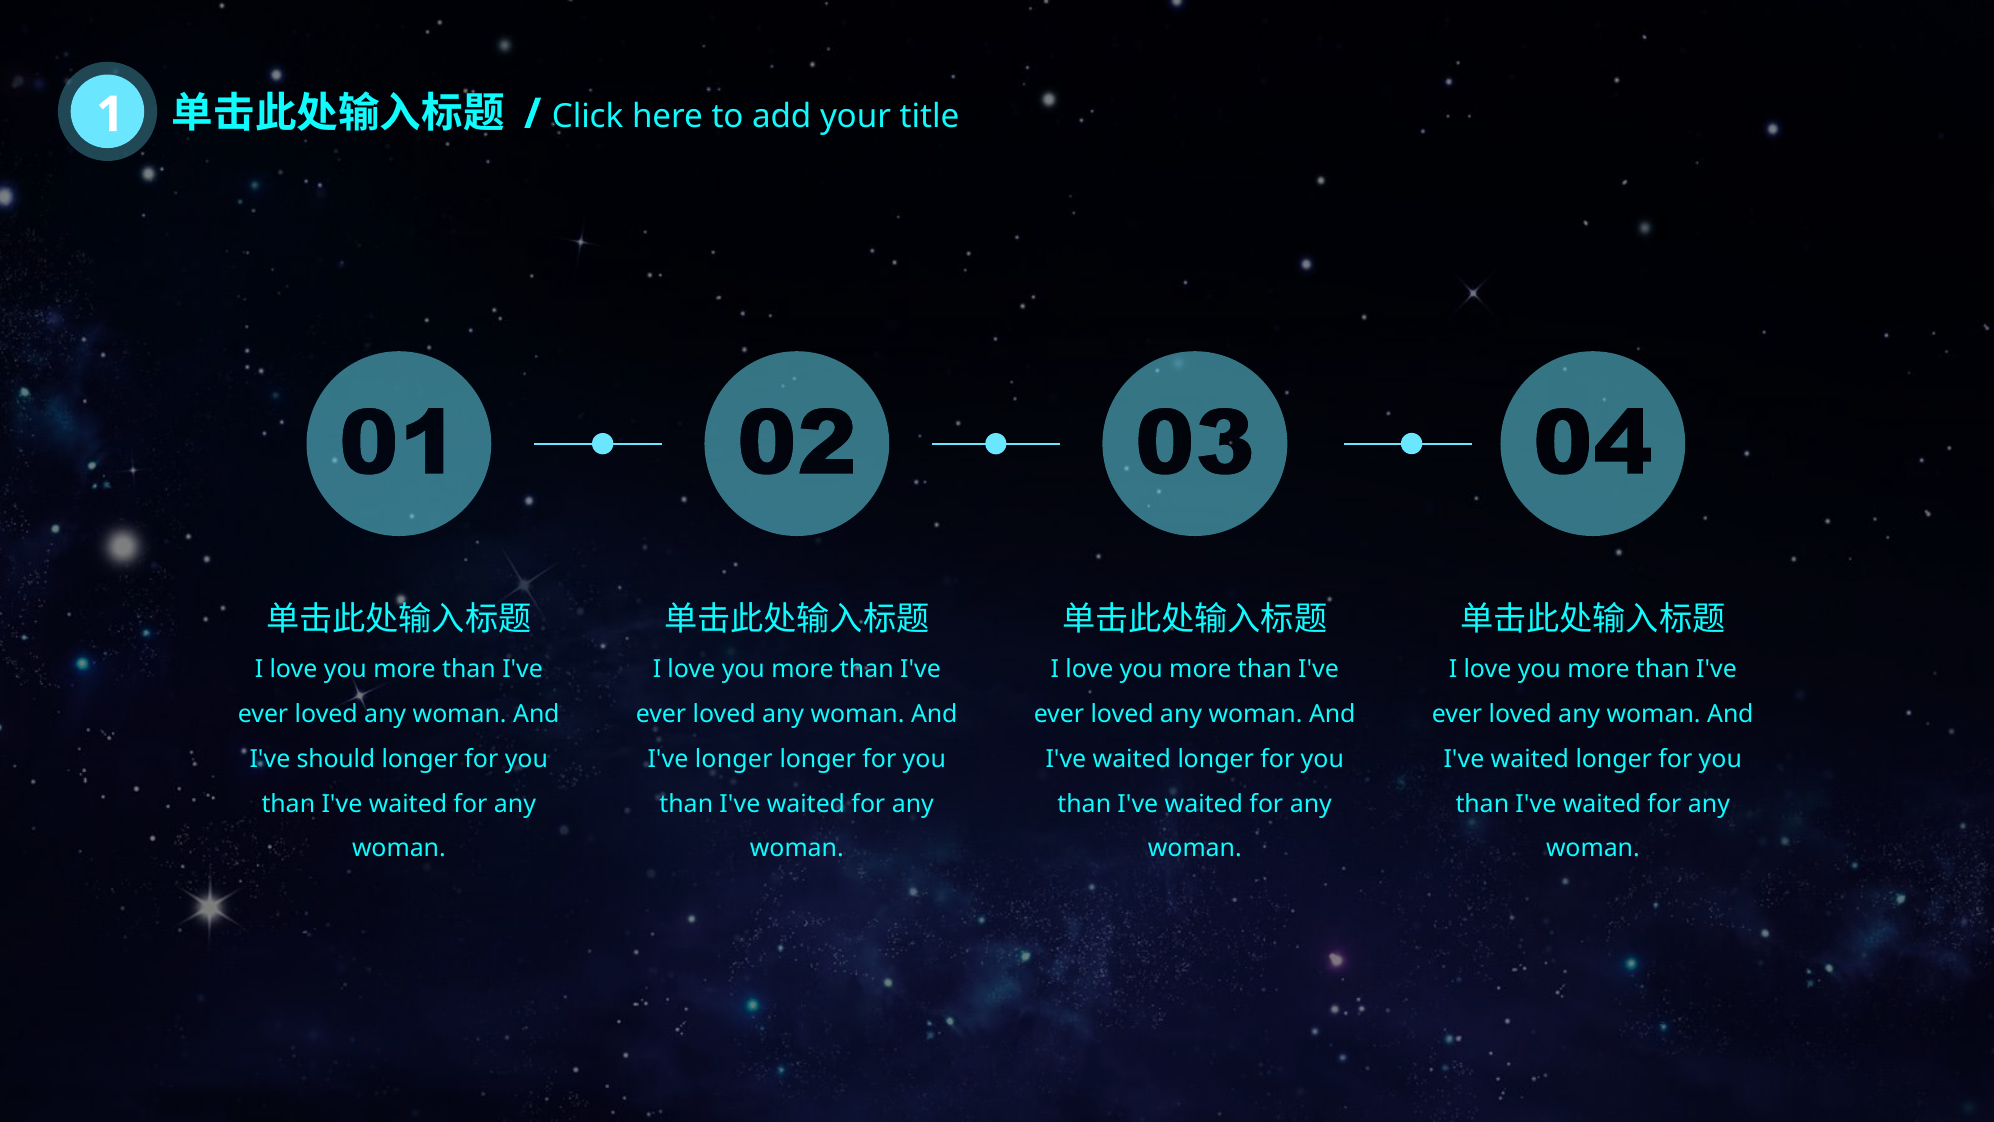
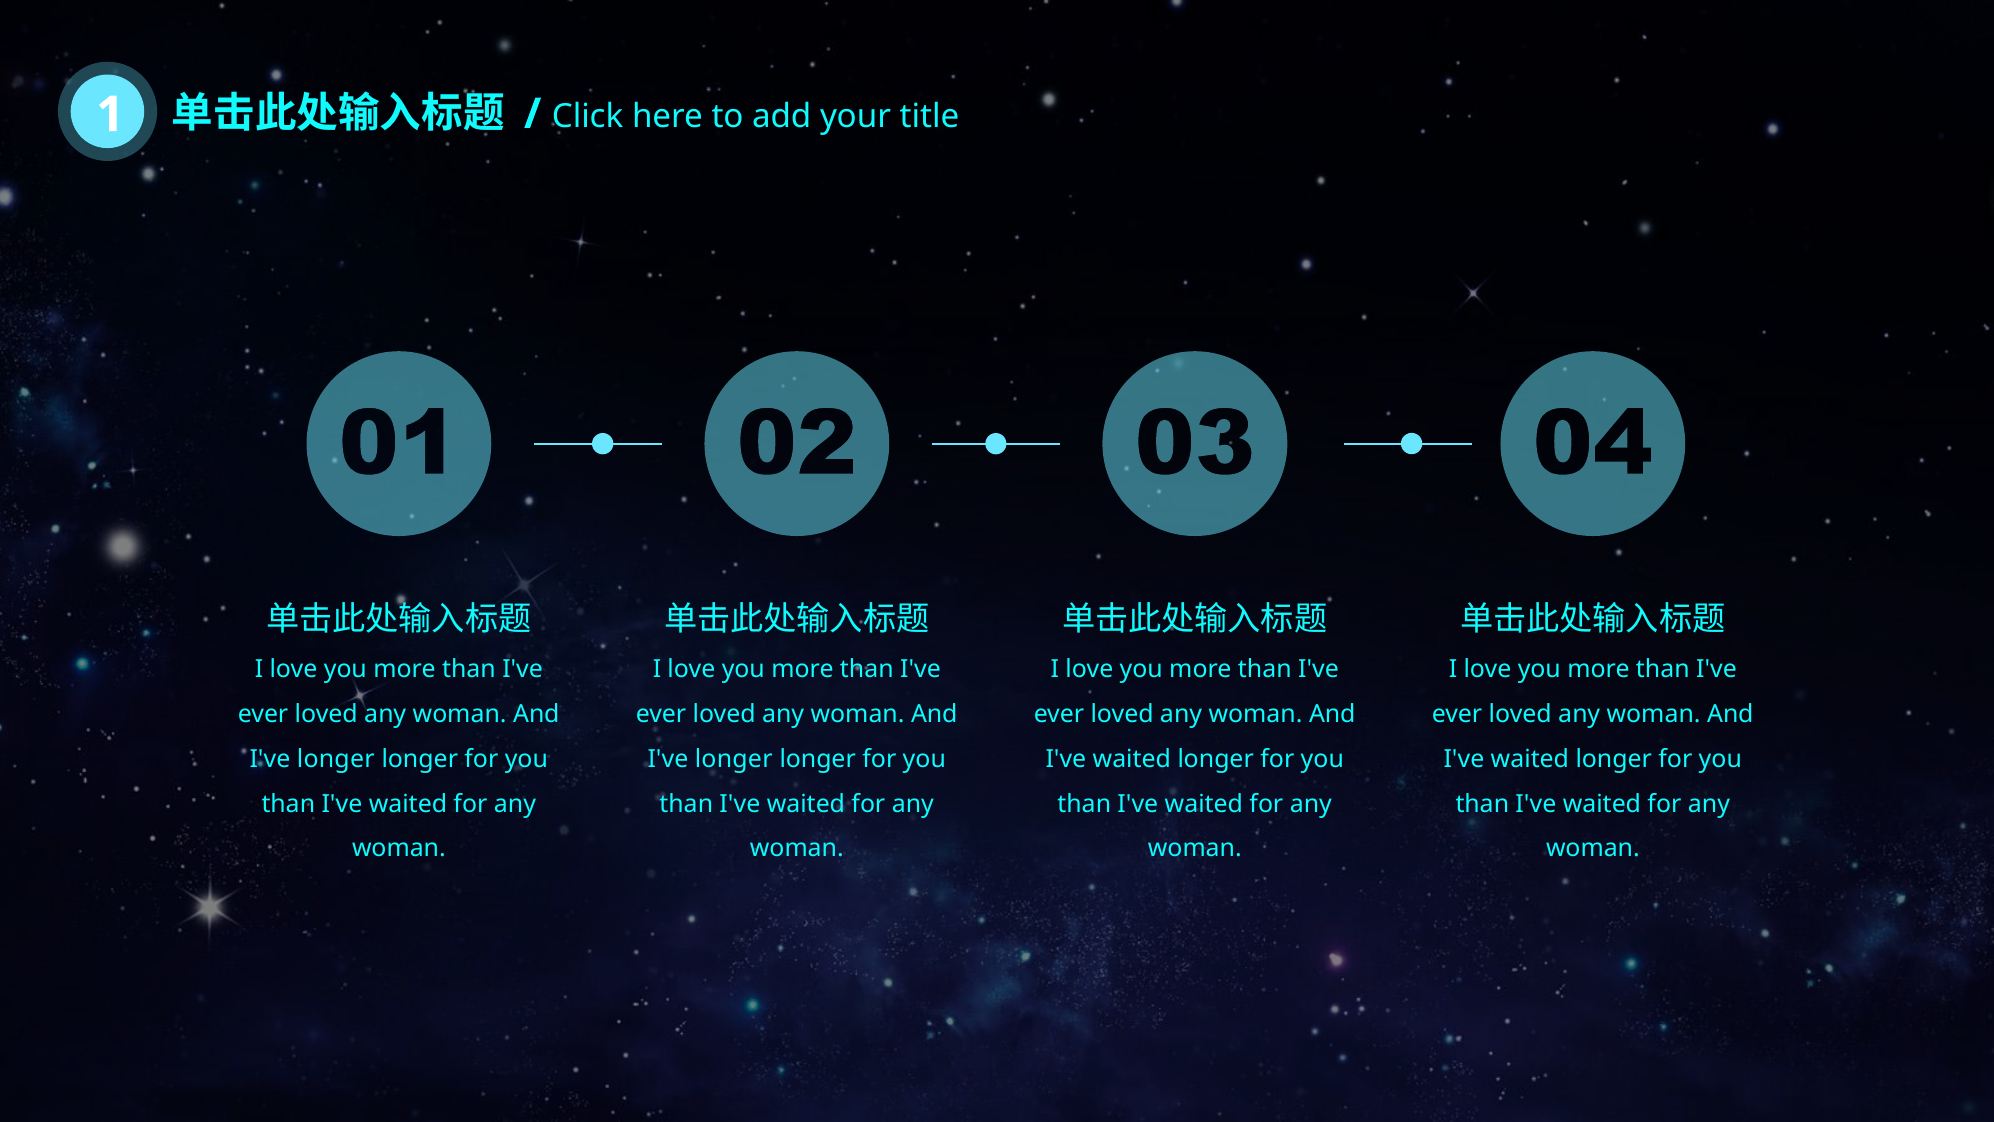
should at (336, 759): should -> longer
